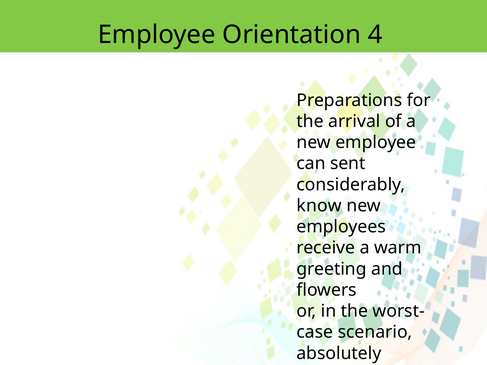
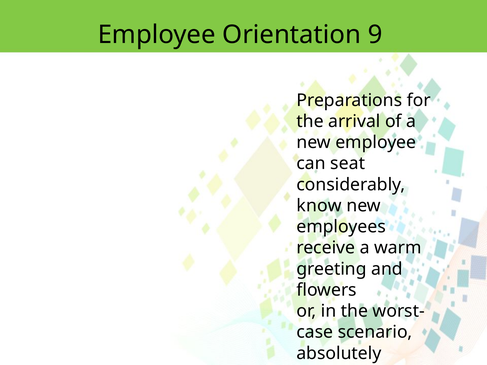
4: 4 -> 9
sent: sent -> seat
